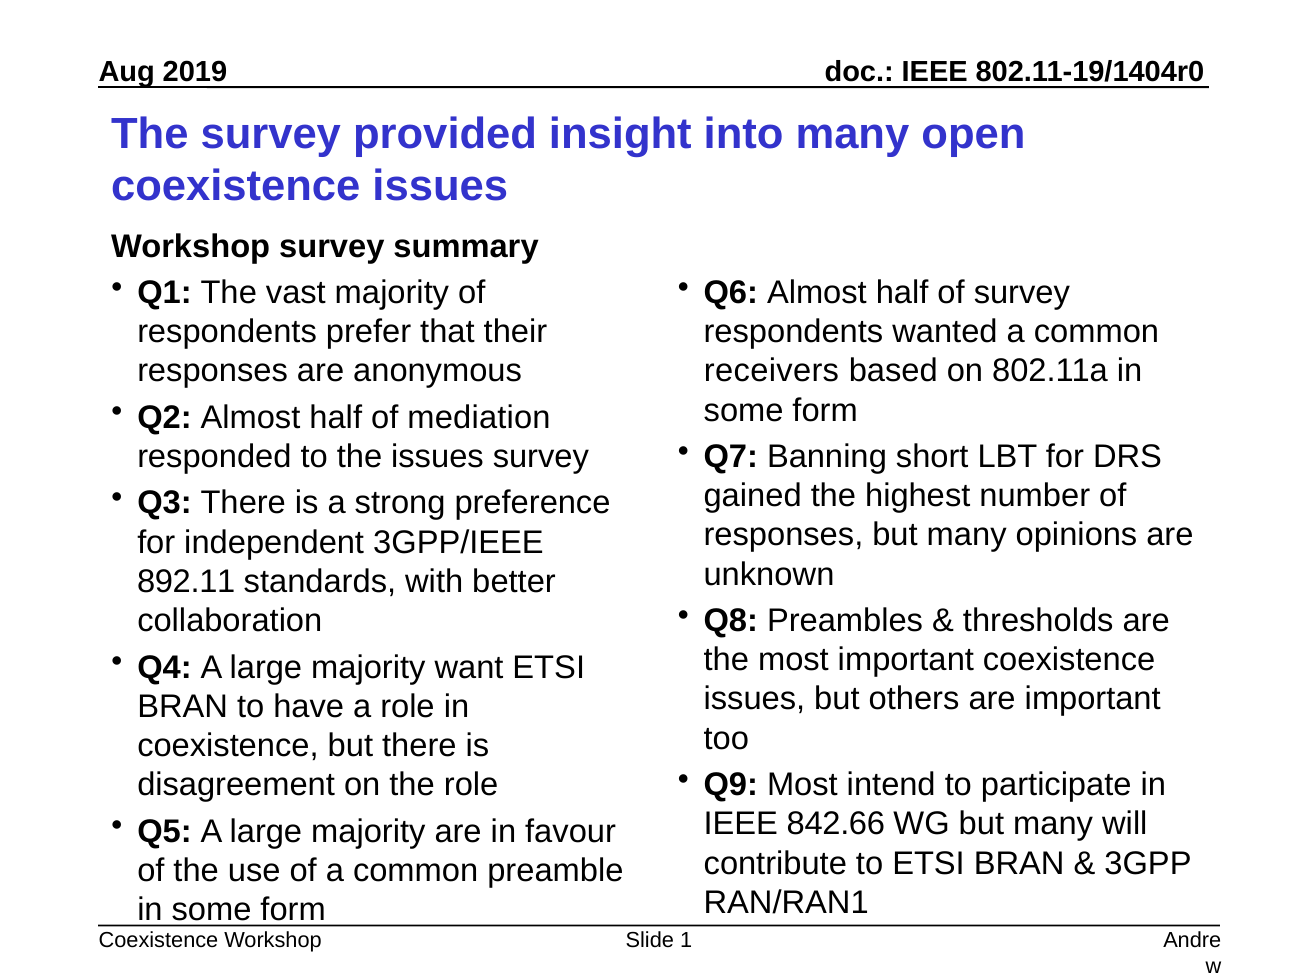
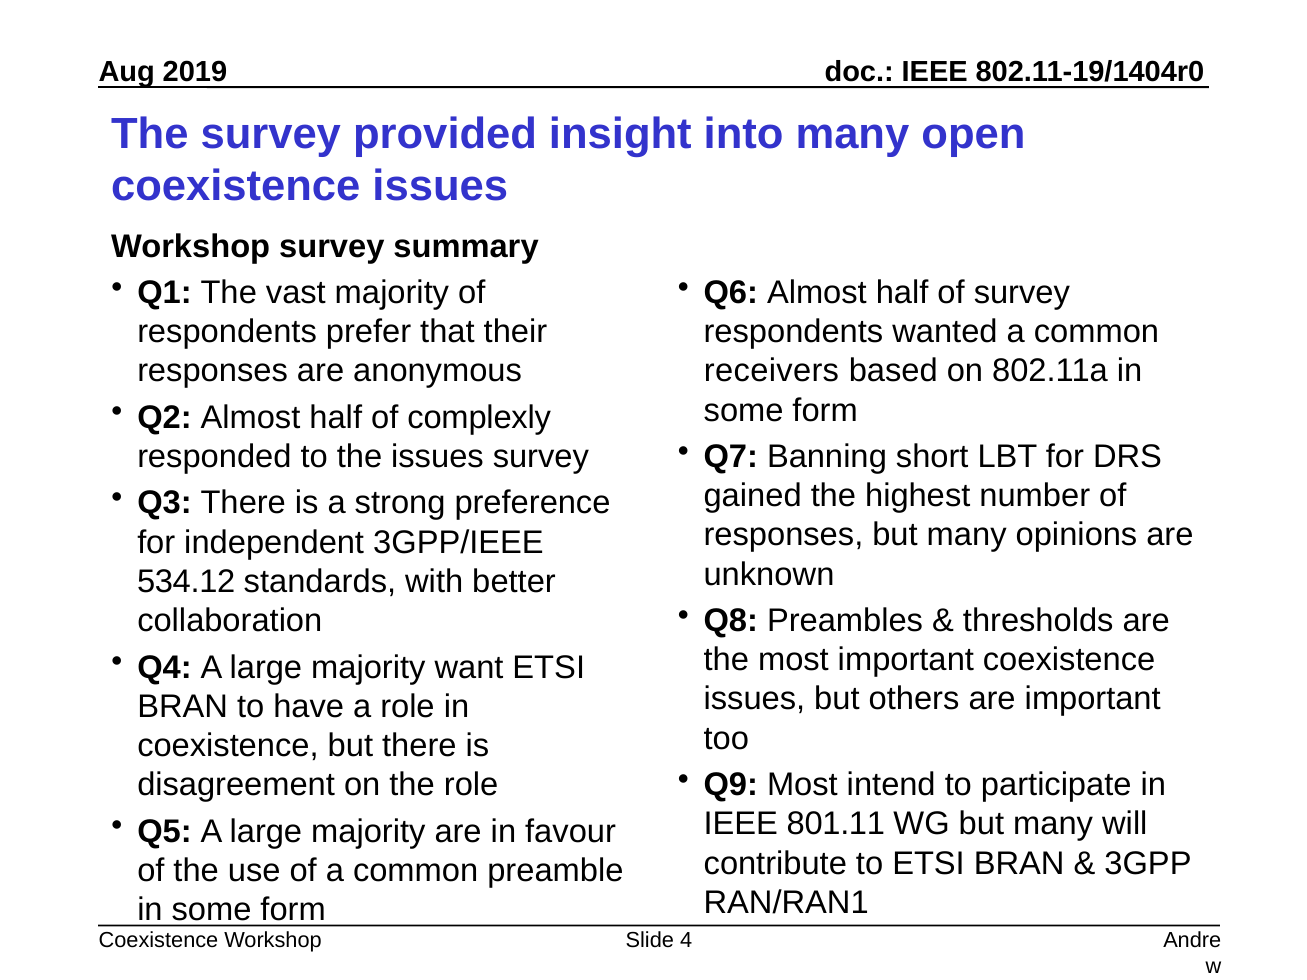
mediation: mediation -> complexly
892.11: 892.11 -> 534.12
842.66: 842.66 -> 801.11
1: 1 -> 4
